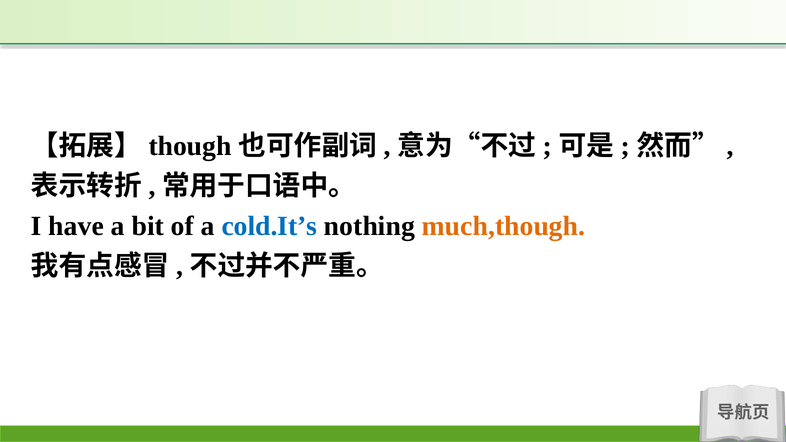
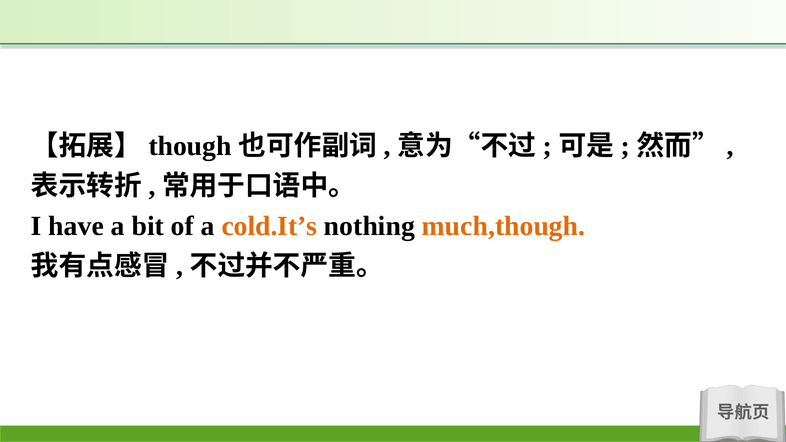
cold.It’s colour: blue -> orange
